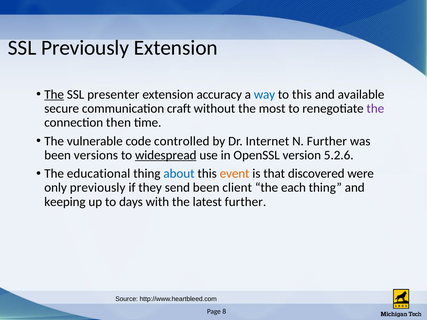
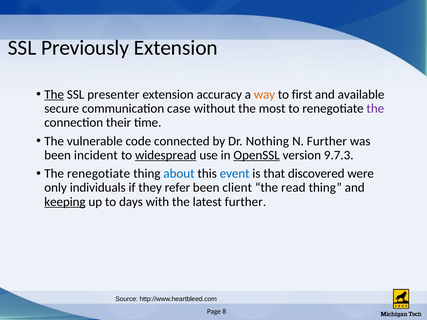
way colour: blue -> orange
to this: this -> first
craft: craft -> case
then: then -> their
controlled: controlled -> connected
Internet: Internet -> Nothing
versions: versions -> incident
OpenSSL underline: none -> present
5.2.6: 5.2.6 -> 9.7.3
The educational: educational -> renegotiate
event colour: orange -> blue
only previously: previously -> individuals
send: send -> refer
each: each -> read
keeping underline: none -> present
